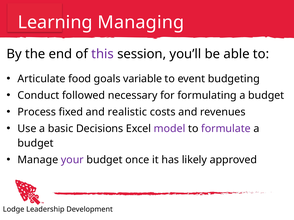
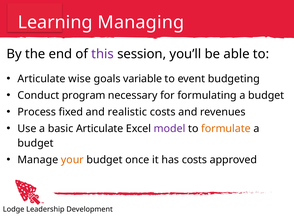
food: food -> wise
followed: followed -> program
basic Decisions: Decisions -> Articulate
formulate colour: purple -> orange
your colour: purple -> orange
has likely: likely -> costs
